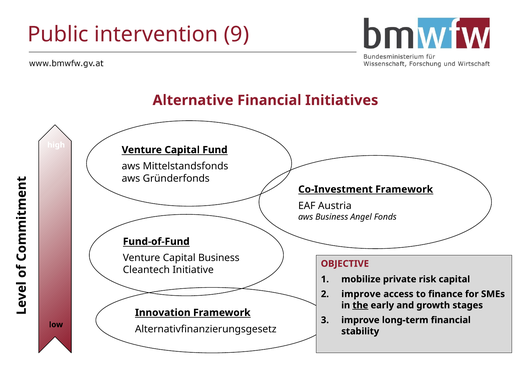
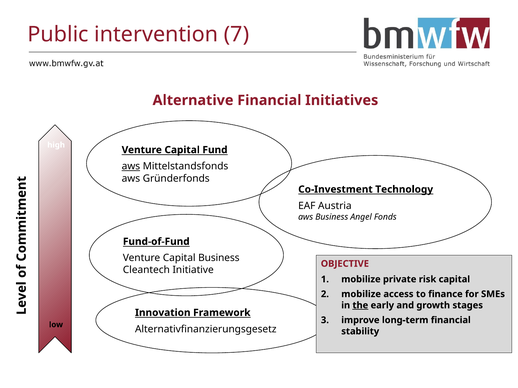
9: 9 -> 7
aws at (131, 166) underline: none -> present
Co-Investment Framework: Framework -> Technology
improve at (361, 294): improve -> mobilize
